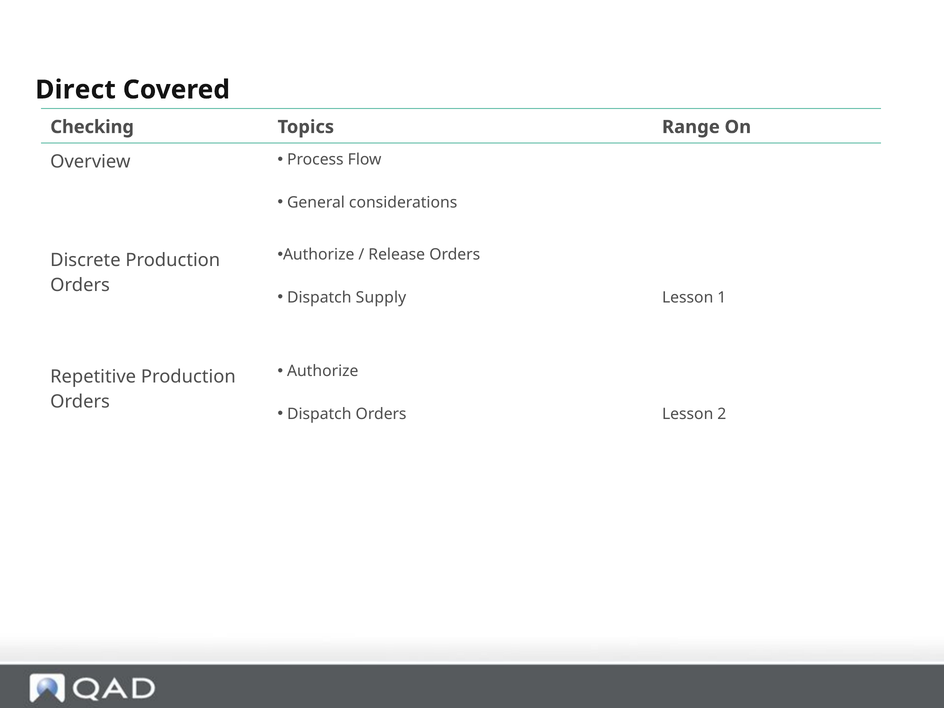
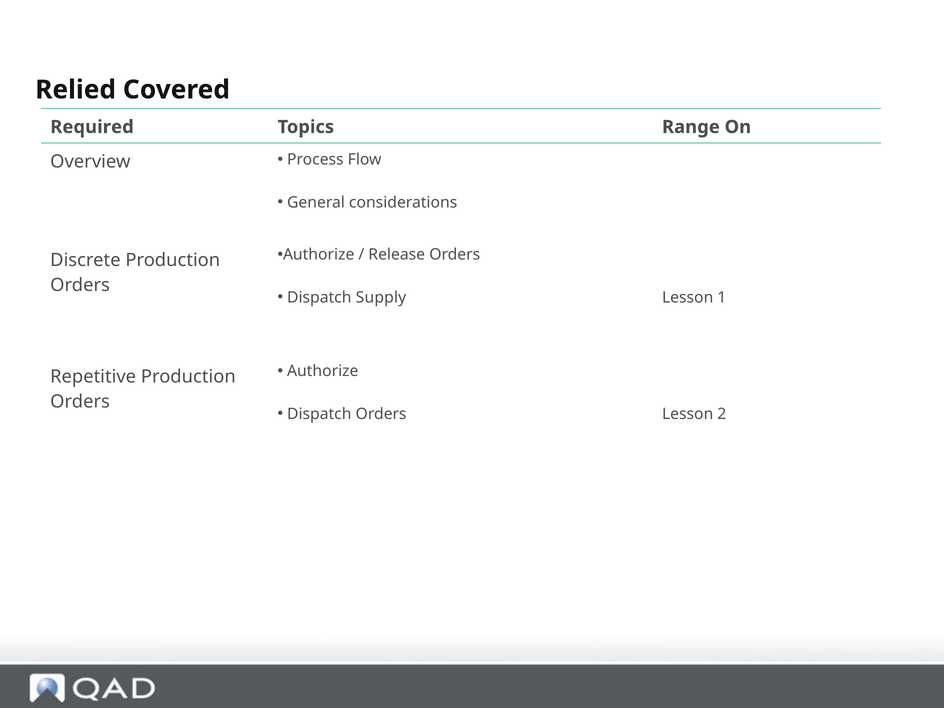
Direct: Direct -> Relied
Checking: Checking -> Required
